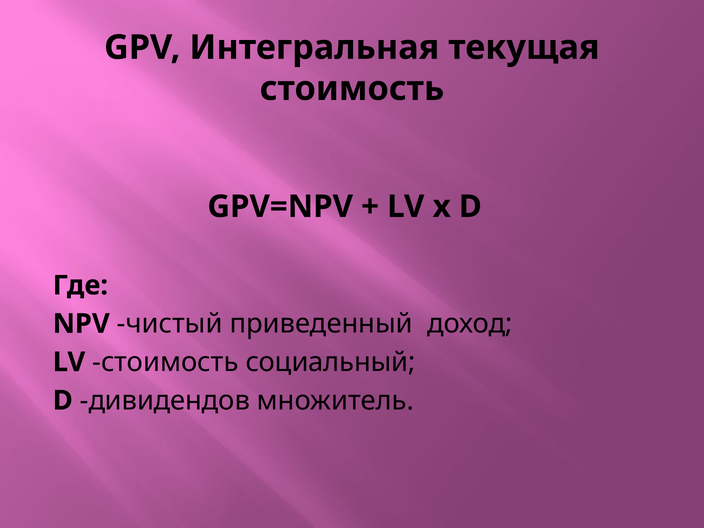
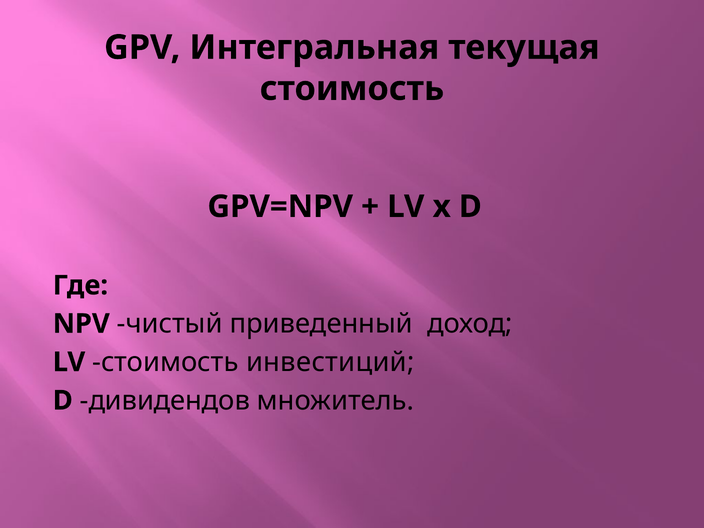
социальный: социальный -> инвестиций
